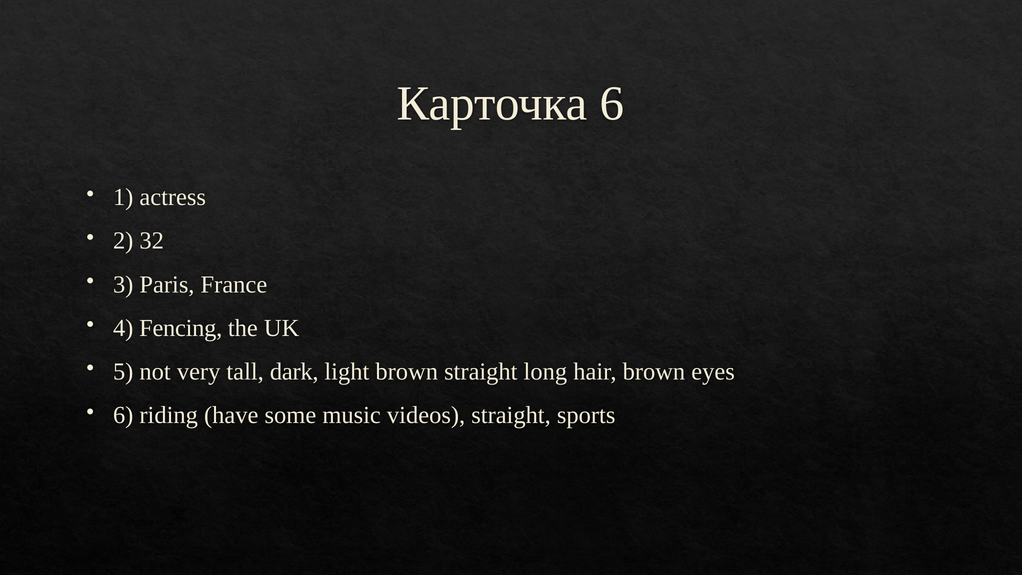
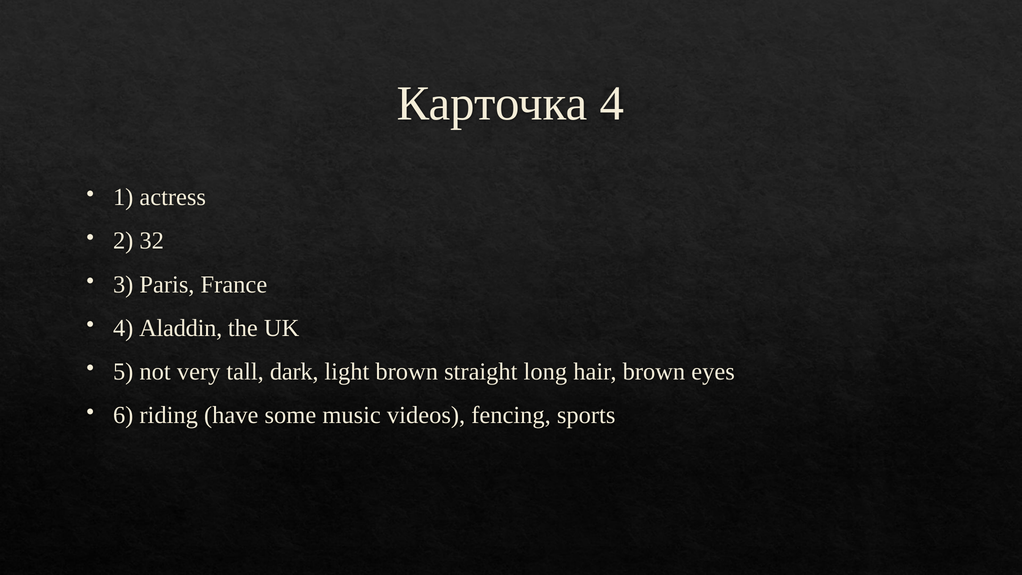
Карточка 6: 6 -> 4
Fencing: Fencing -> Aladdin
videos straight: straight -> fencing
